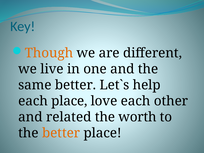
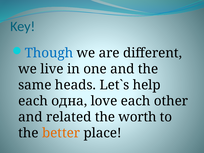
Though colour: orange -> blue
same better: better -> heads
each place: place -> одна
